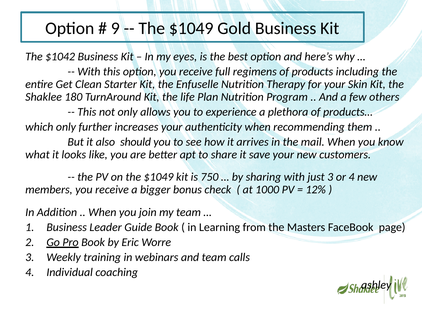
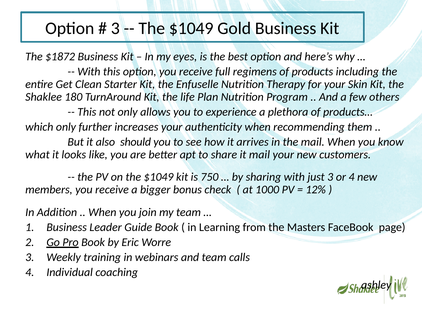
9 at (115, 28): 9 -> 3
$1042: $1042 -> $1872
it save: save -> mail
